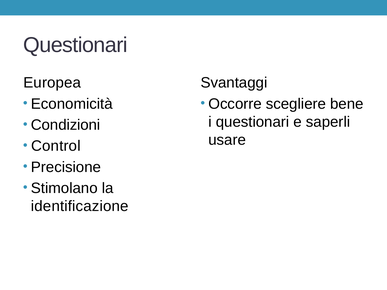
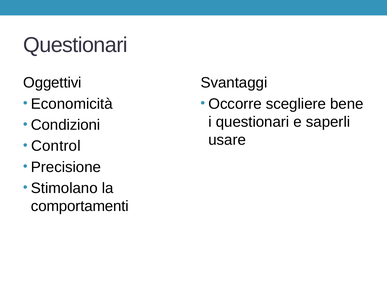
Europea: Europea -> Oggettivi
identificazione: identificazione -> comportamenti
